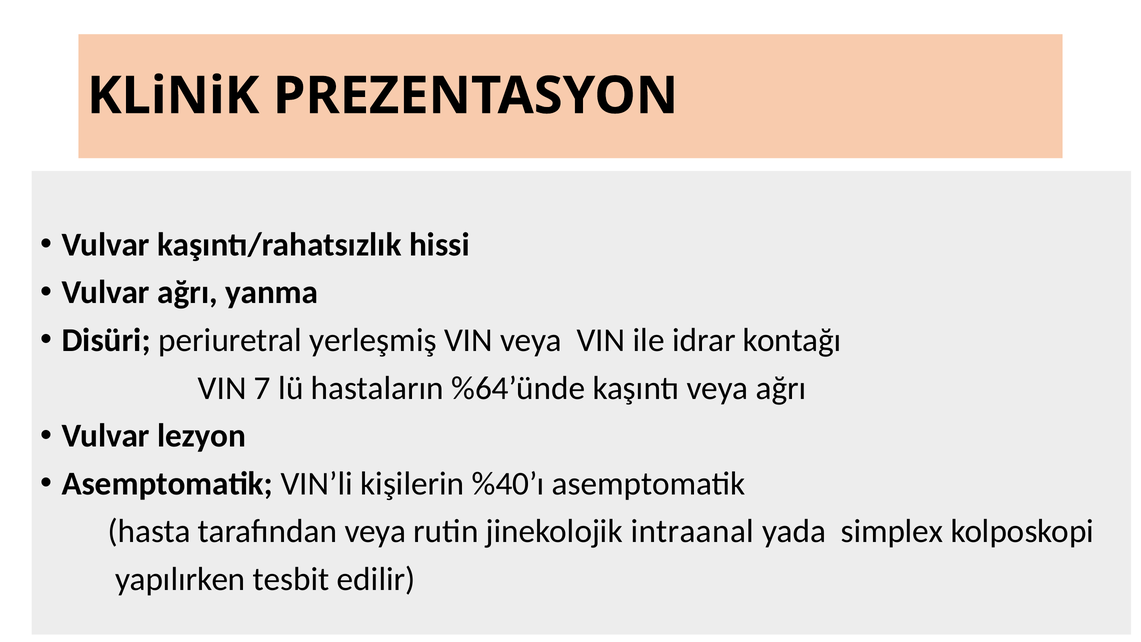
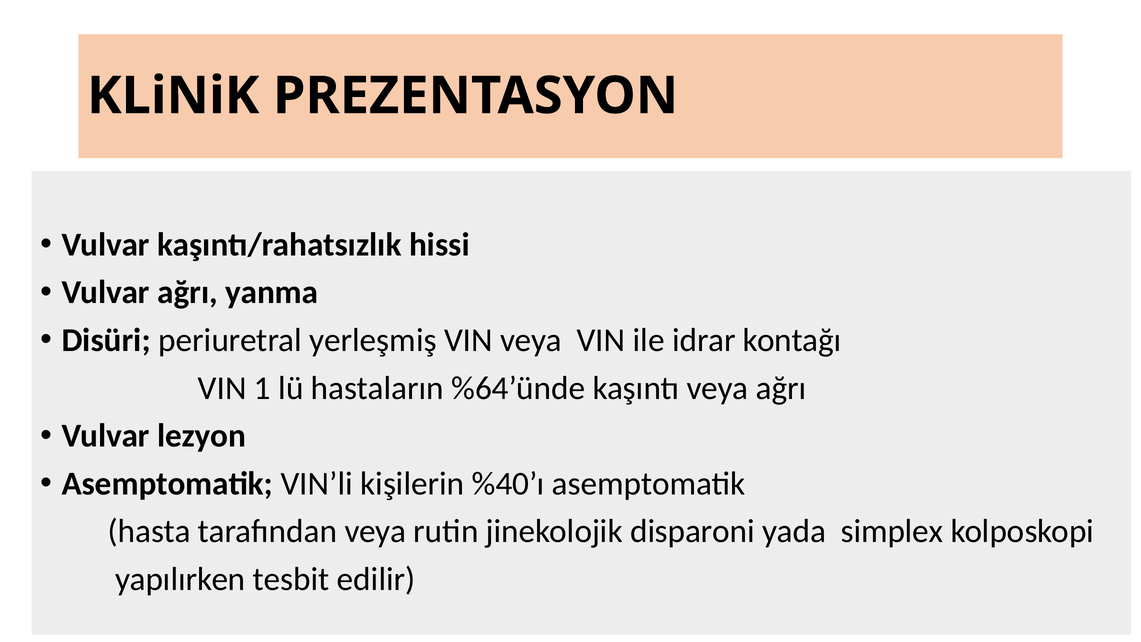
7: 7 -> 1
intraanal: intraanal -> disparoni
